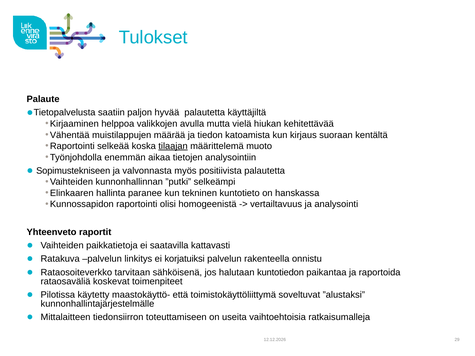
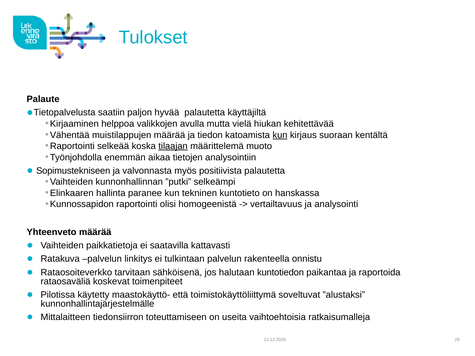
kun at (280, 135) underline: none -> present
Yhteenveto raportit: raportit -> määrää
korjatuiksi: korjatuiksi -> tulkintaan
